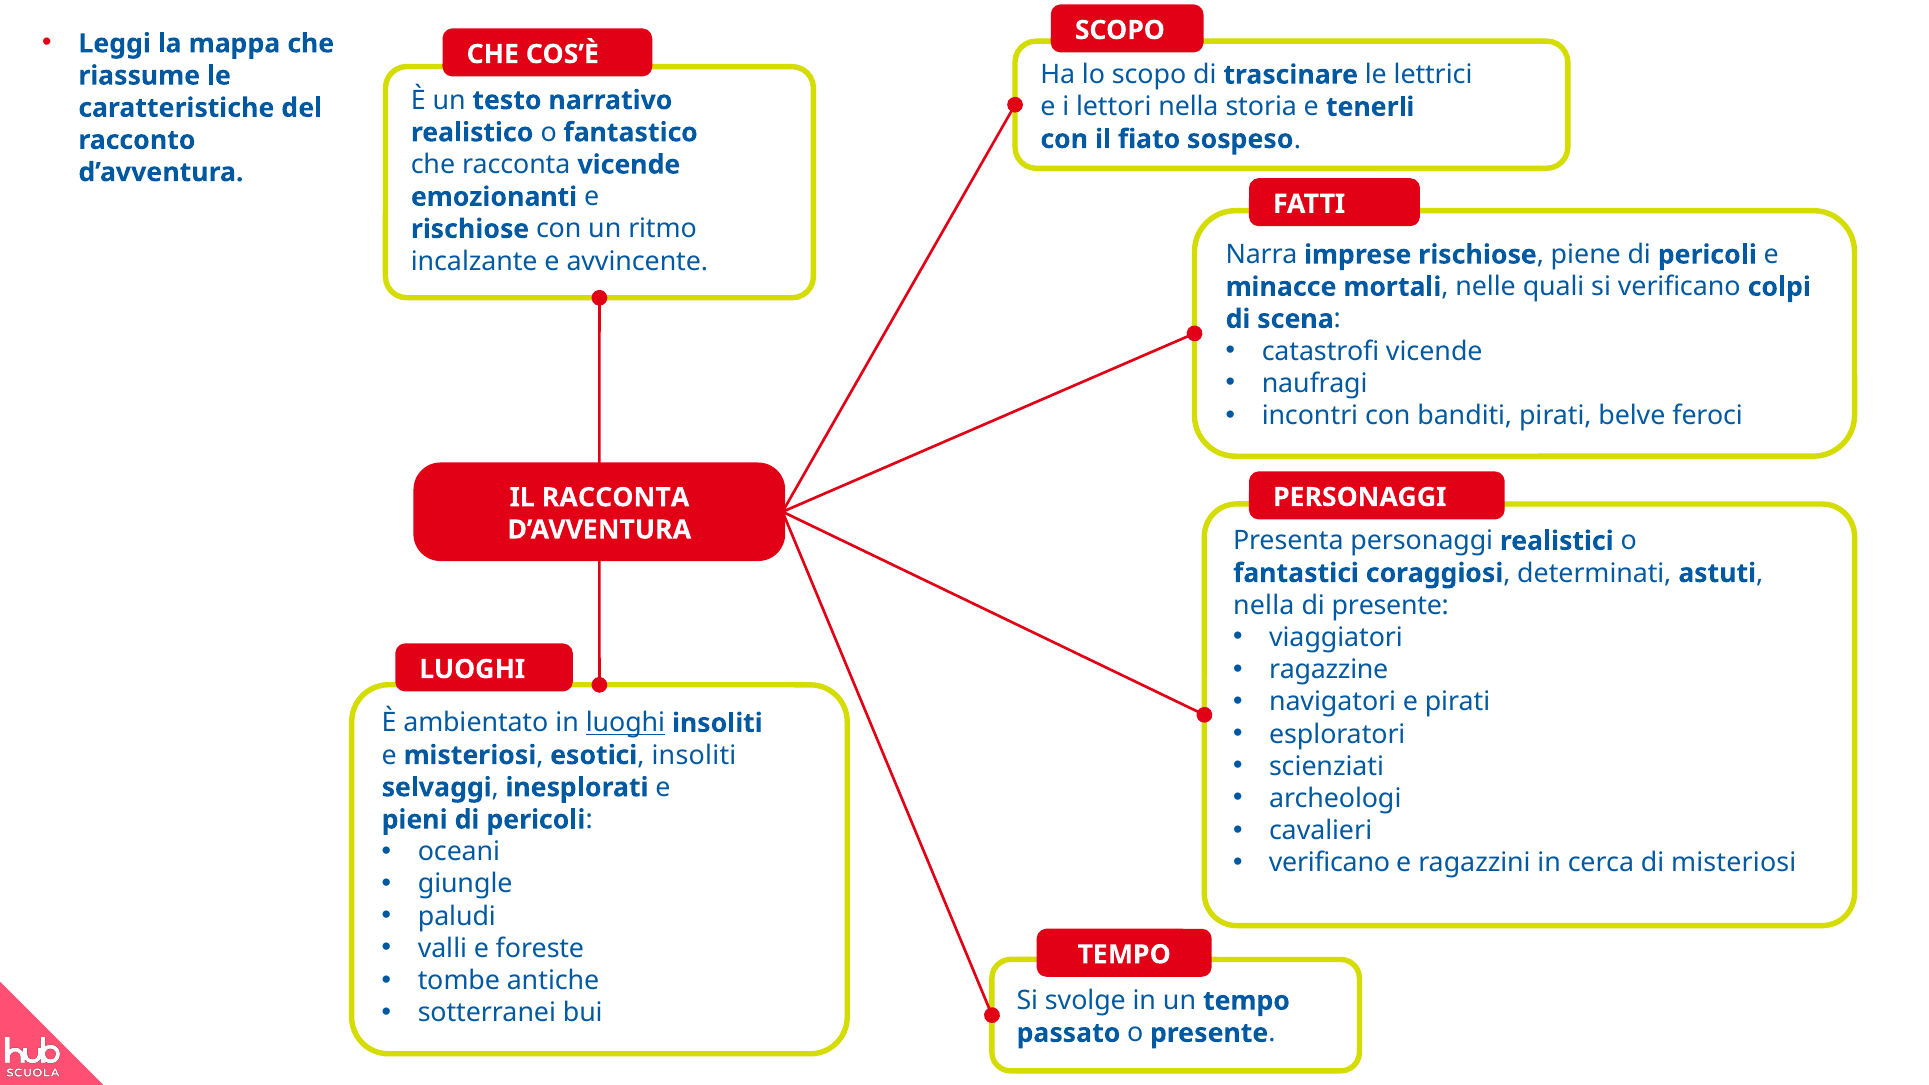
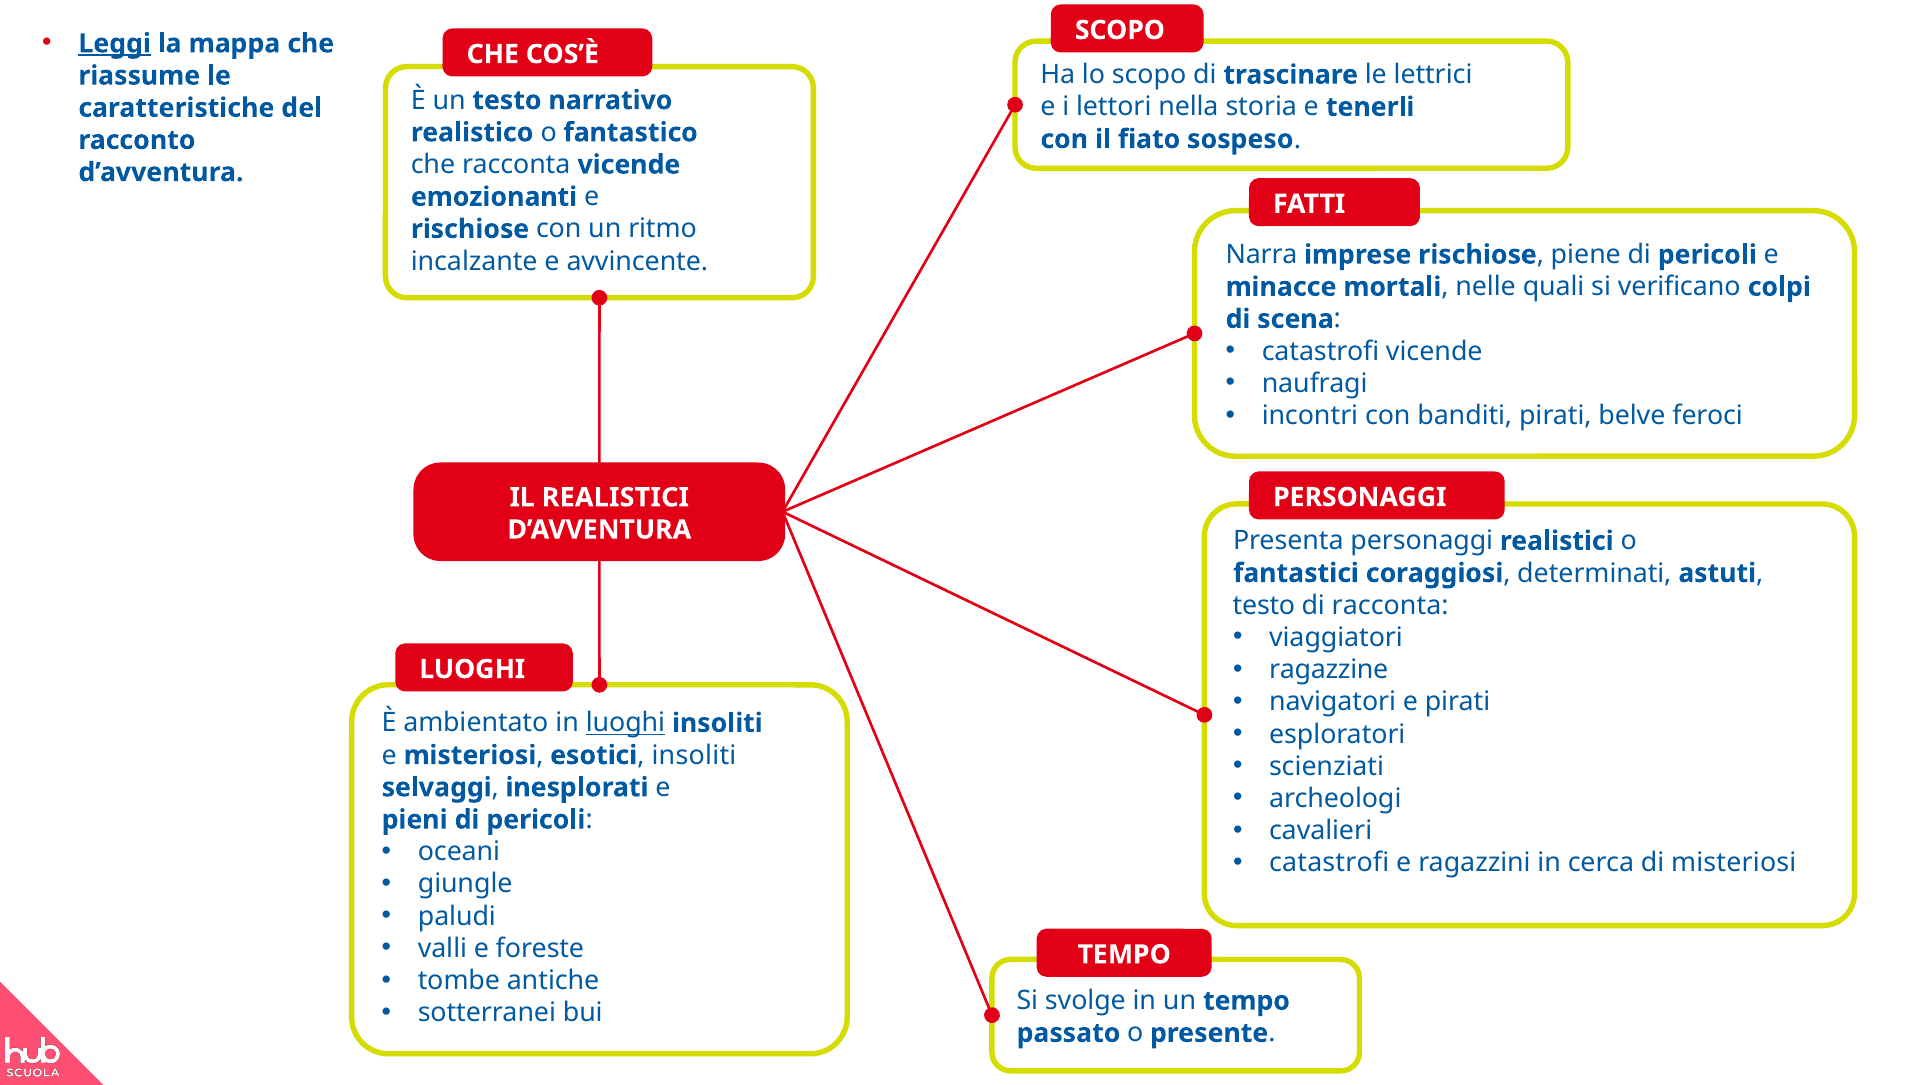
Leggi underline: none -> present
IL RACCONTA: RACCONTA -> REALISTICI
nella at (1264, 605): nella -> testo
di presente: presente -> racconta
verificano at (1329, 863): verificano -> catastrofi
